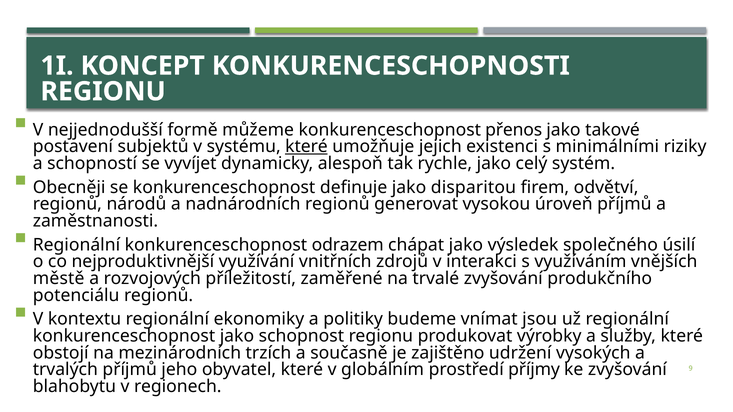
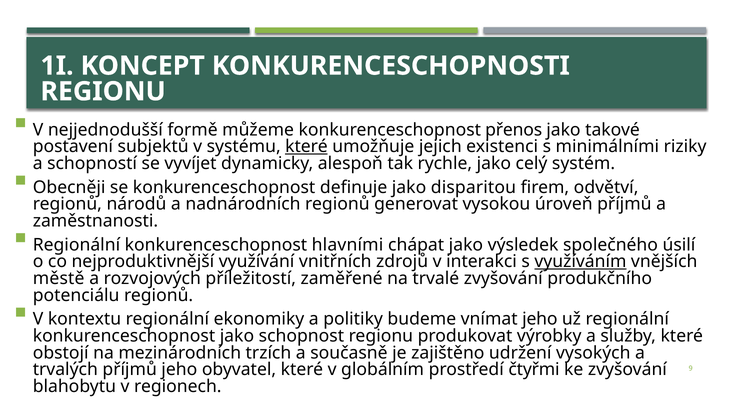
odrazem: odrazem -> hlavními
využíváním underline: none -> present
vnímat jsou: jsou -> jeho
příjmy: příjmy -> čtyřmi
